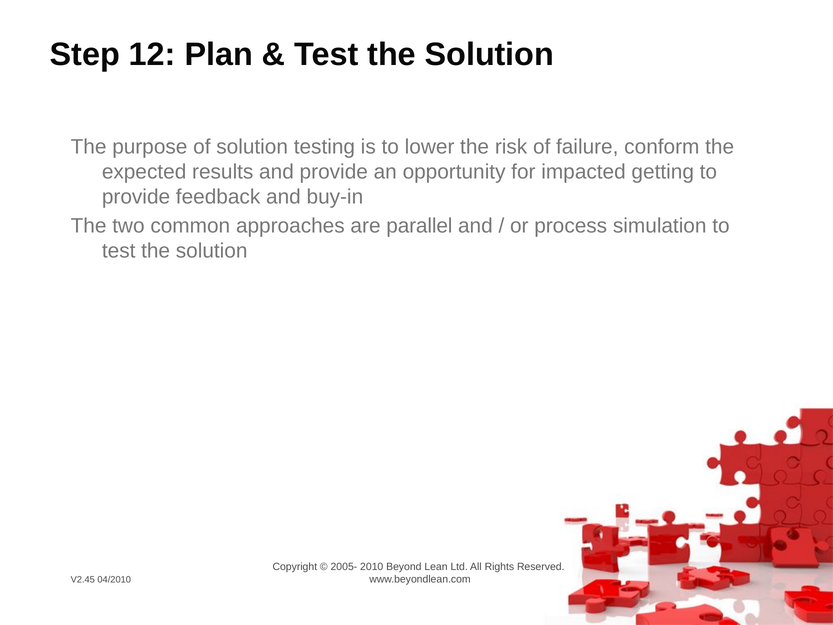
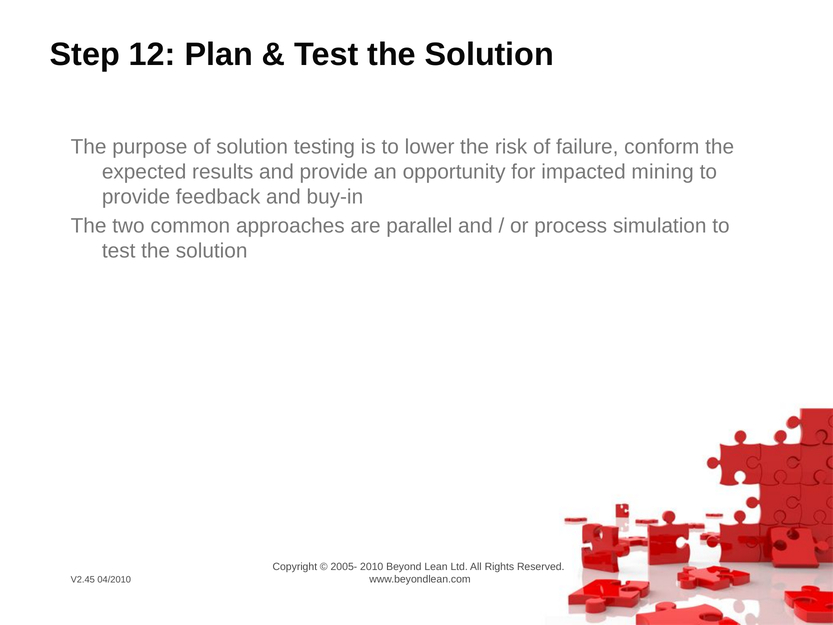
getting: getting -> mining
